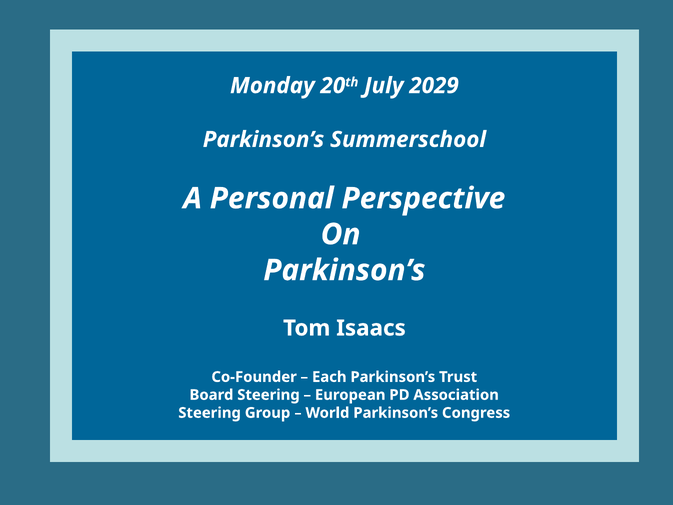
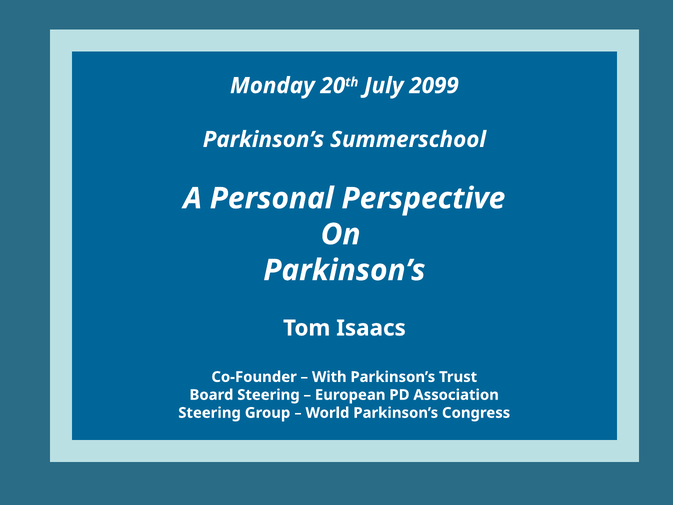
2029: 2029 -> 2099
Each: Each -> With
